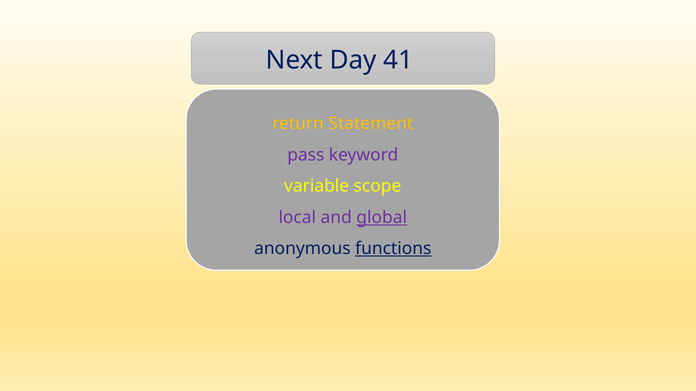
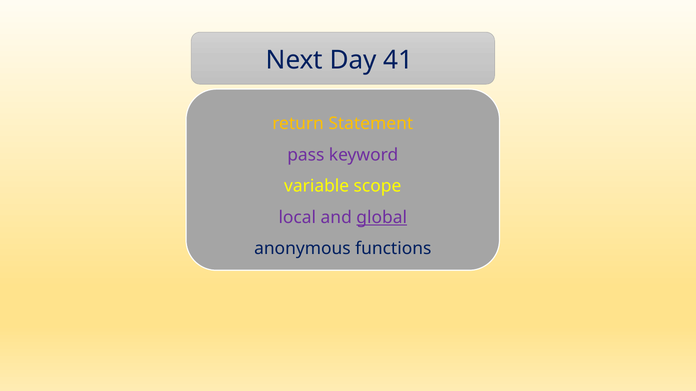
functions underline: present -> none
